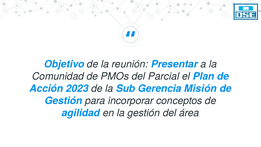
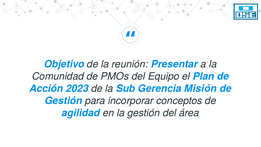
Parcial: Parcial -> Equipo
